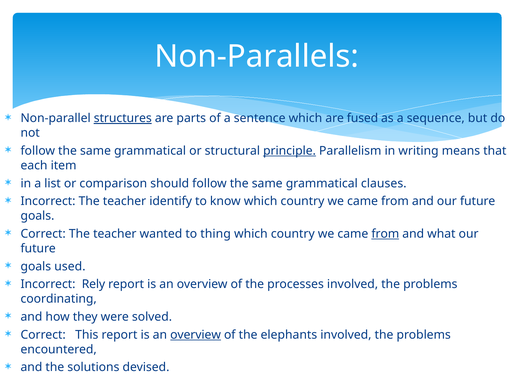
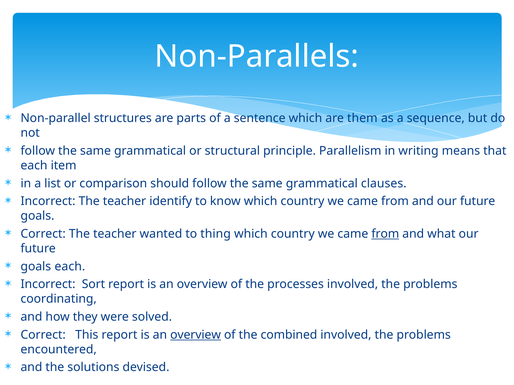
structures underline: present -> none
fused: fused -> them
principle underline: present -> none
goals used: used -> each
Rely: Rely -> Sort
elephants: elephants -> combined
